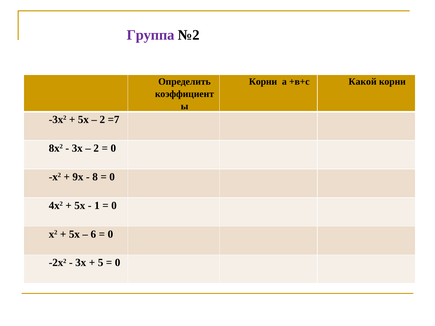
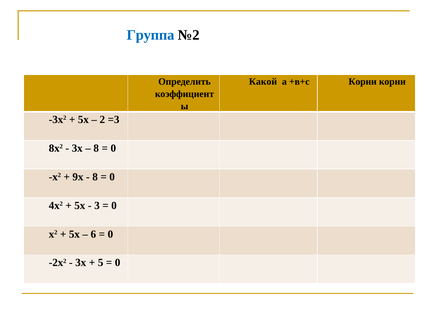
Группа colour: purple -> blue
Корни at (263, 82): Корни -> Какой
+в+с Какой: Какой -> Корни
=7: =7 -> =3
2 at (96, 148): 2 -> 8
1: 1 -> 3
